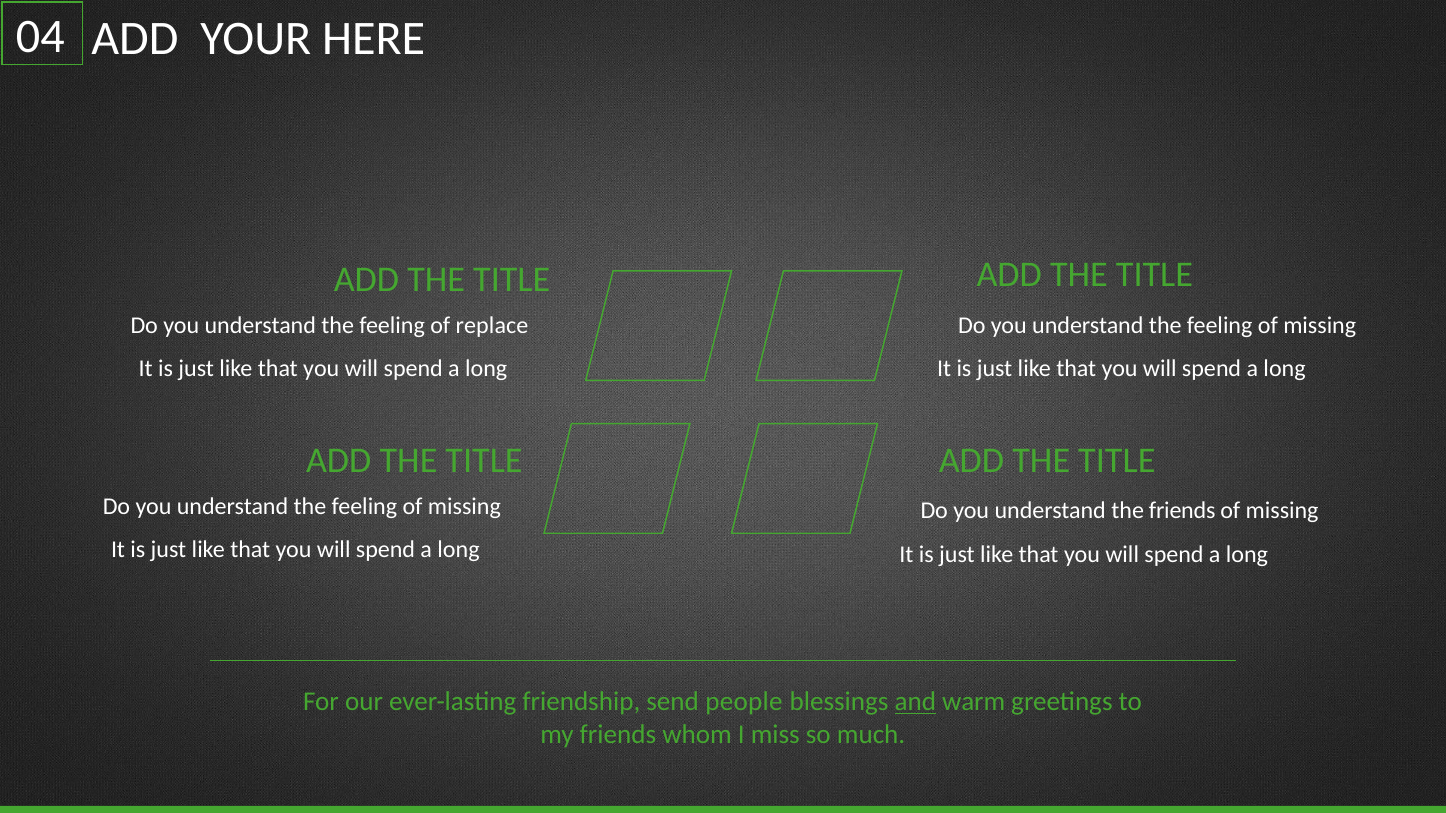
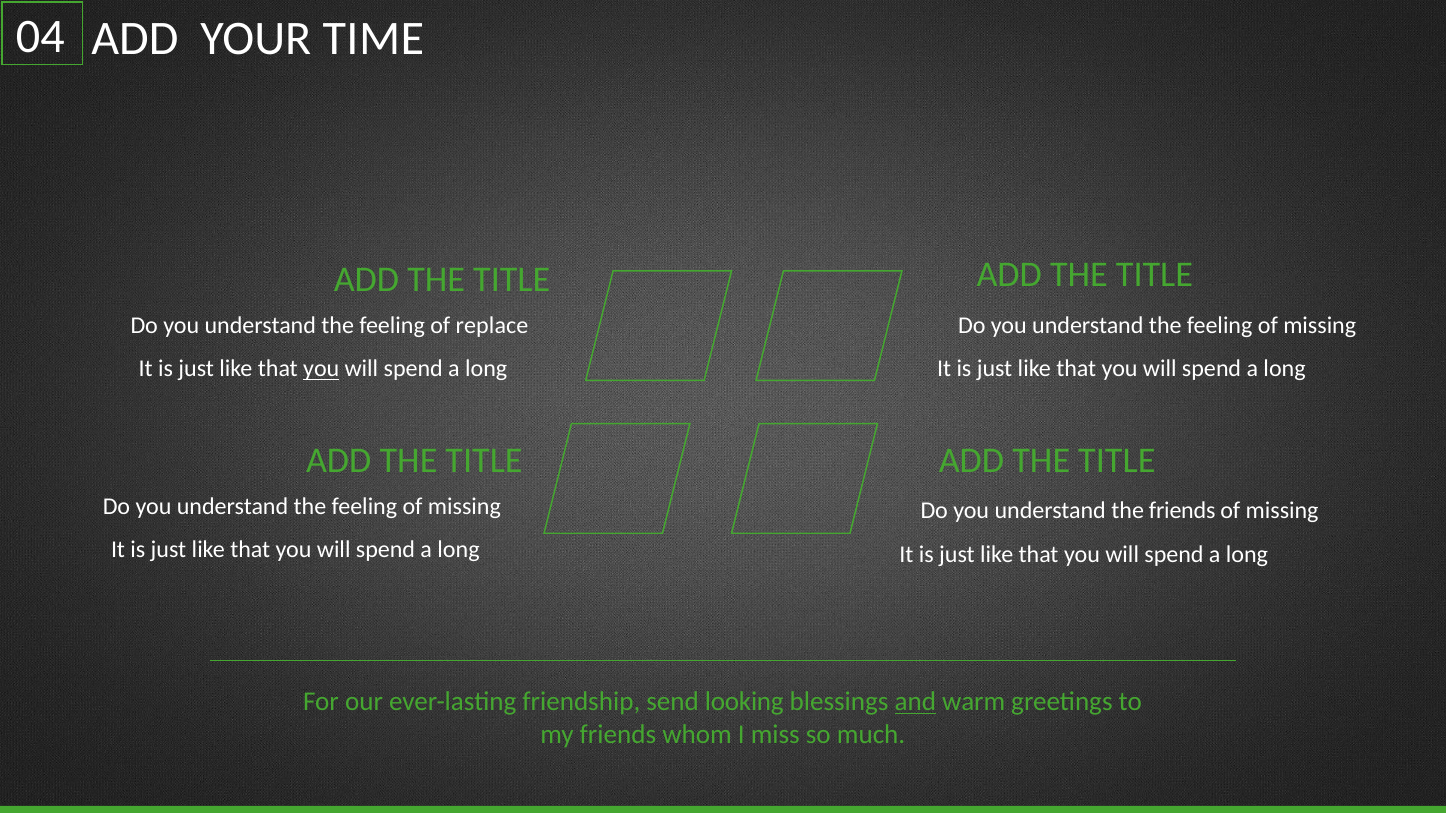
HERE: HERE -> TIME
you at (321, 369) underline: none -> present
people: people -> looking
